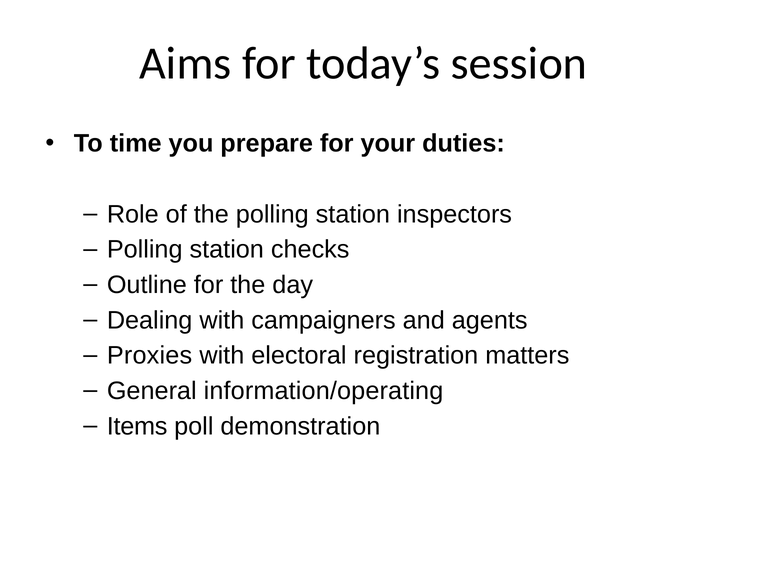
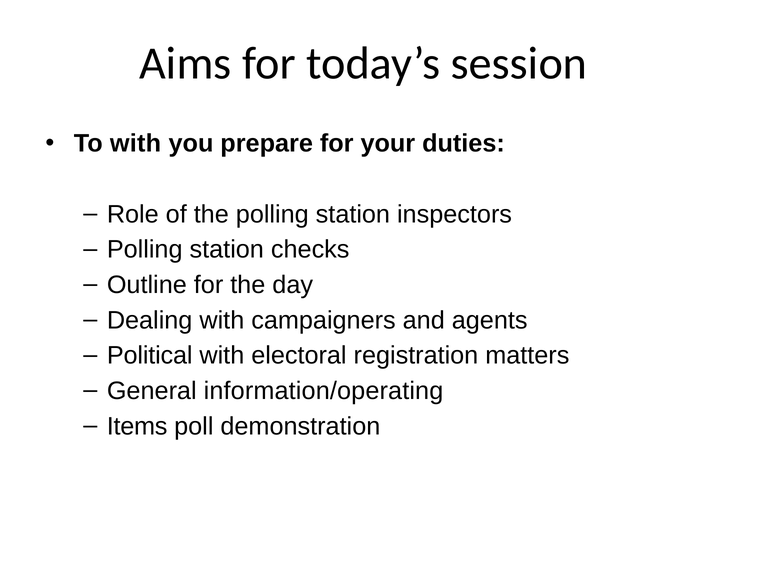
To time: time -> with
Proxies: Proxies -> Political
